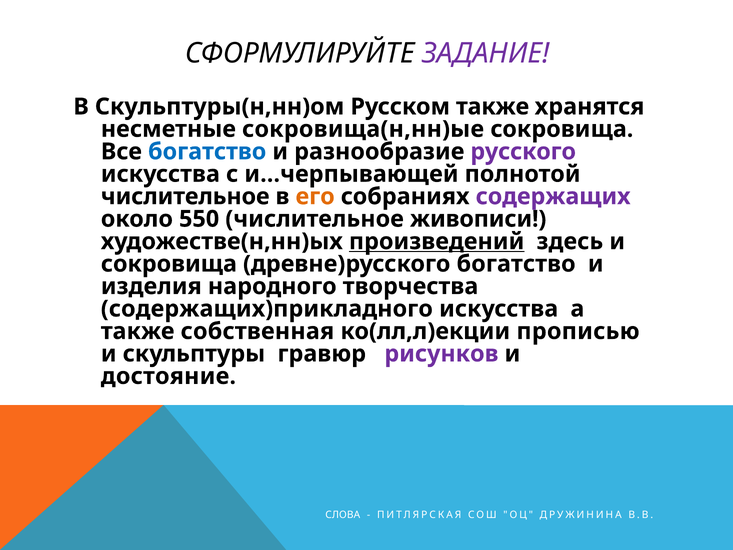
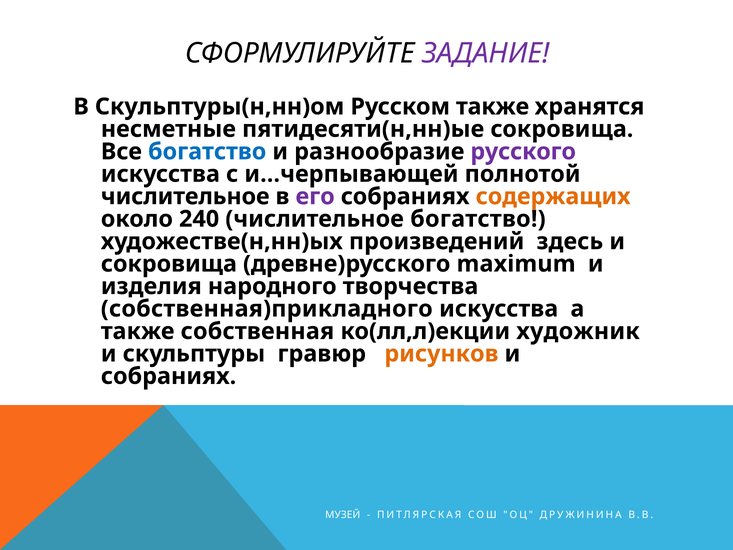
сокровища(н,нн)ые: сокровища(н,нн)ые -> пятидесяти(н,нн)ые
его colour: orange -> purple
содержащих colour: purple -> orange
550: 550 -> 240
числительное живописи: живописи -> богатство
произведений underline: present -> none
древне)русского богатство: богатство -> maximum
содержащих)прикладного: содержащих)прикладного -> собственная)прикладного
прописью: прописью -> художник
рисунков colour: purple -> orange
достояние at (168, 376): достояние -> собраниях
СЛОВА: СЛОВА -> МУЗЕЙ
